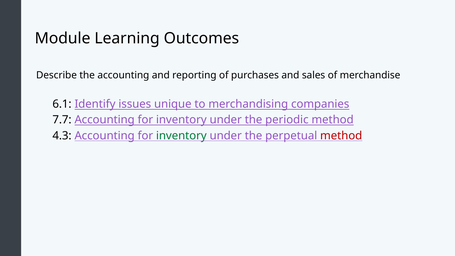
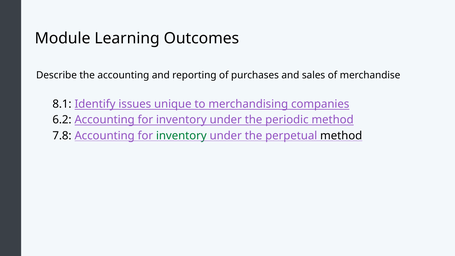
6.1: 6.1 -> 8.1
7.7: 7.7 -> 6.2
4.3: 4.3 -> 7.8
method at (341, 136) colour: red -> black
